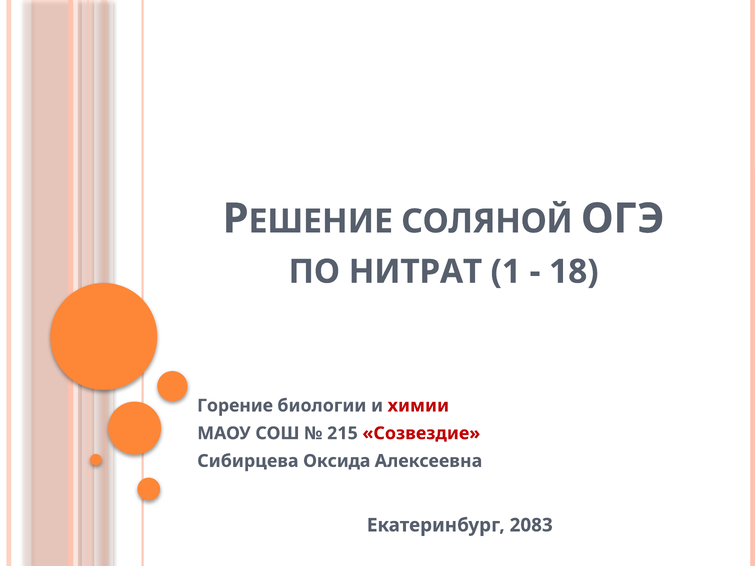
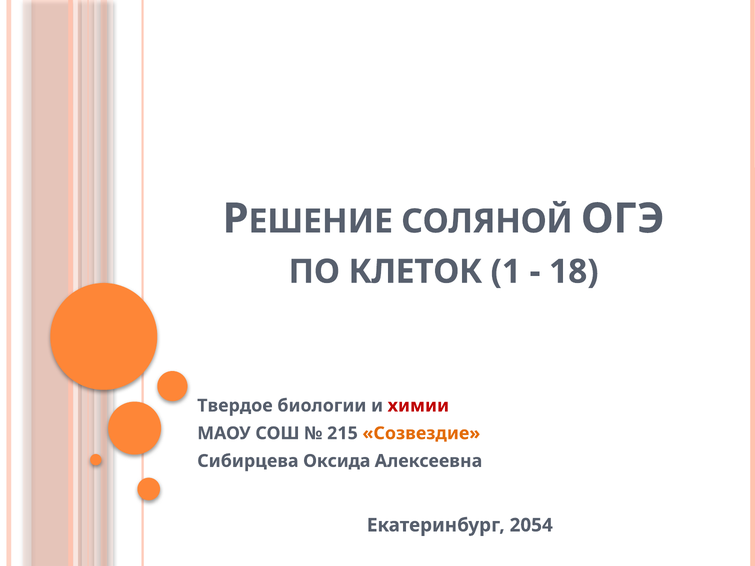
НИТРАТ: НИТРАТ -> КЛЕТОК
Горение: Горение -> Твердое
Созвездие colour: red -> orange
2083: 2083 -> 2054
